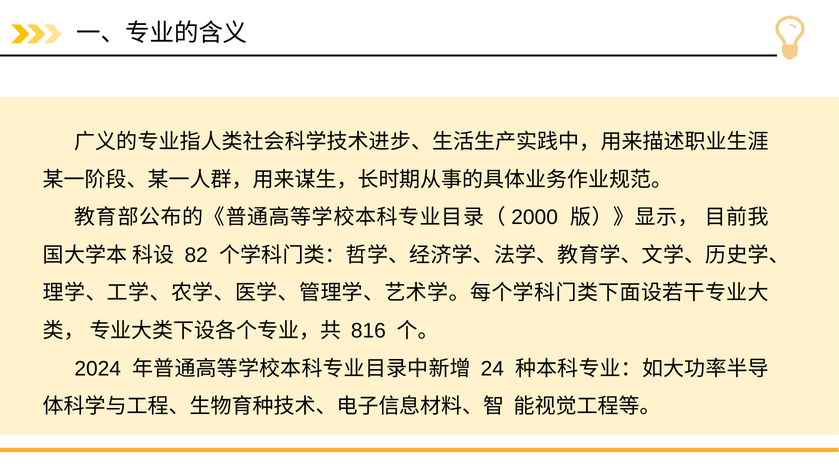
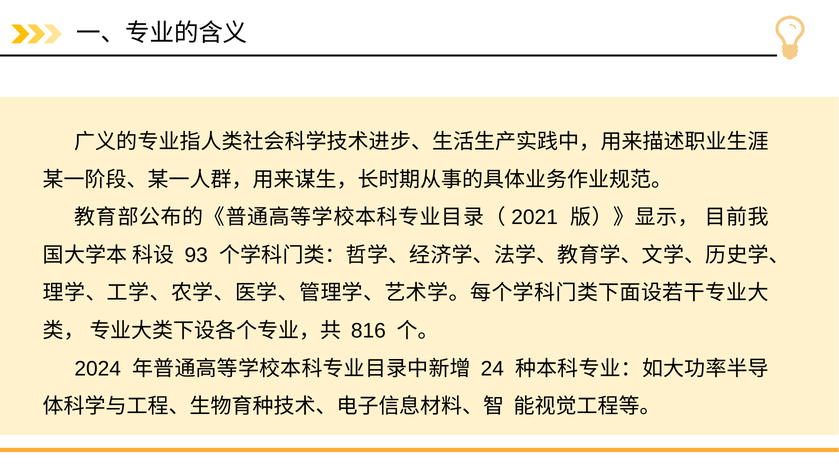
2000: 2000 -> 2021
82: 82 -> 93
